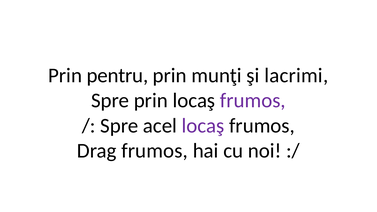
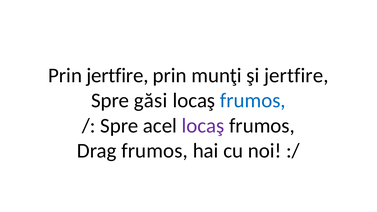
Prin pentru: pentru -> jertfire
şi lacrimi: lacrimi -> jertfire
Spre prin: prin -> găsi
frumos at (253, 101) colour: purple -> blue
